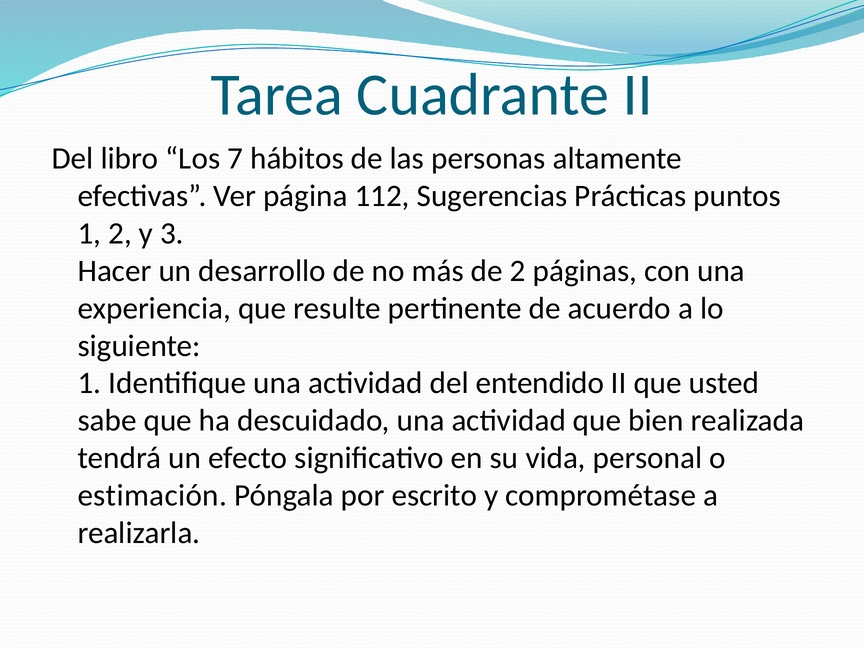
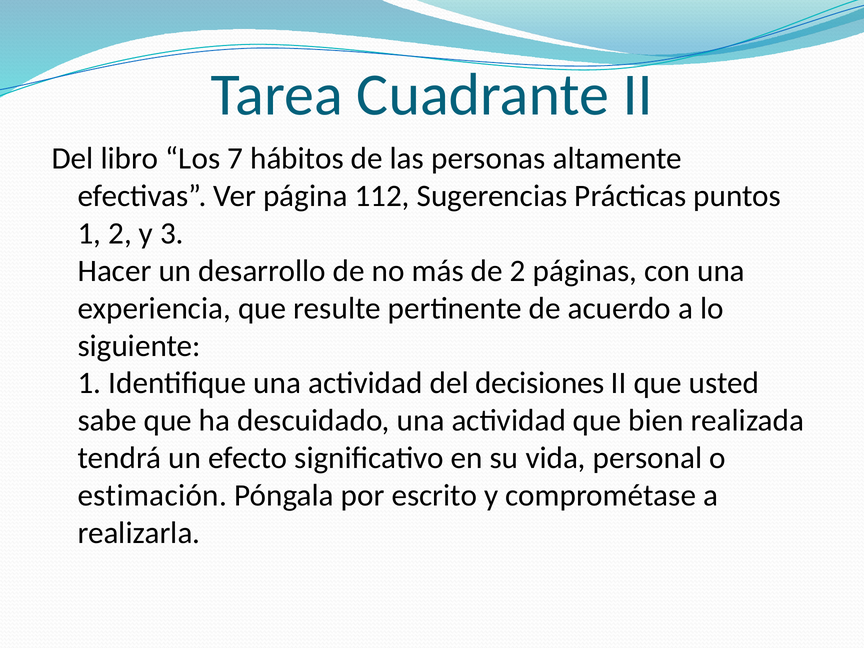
entendido: entendido -> decisiones
